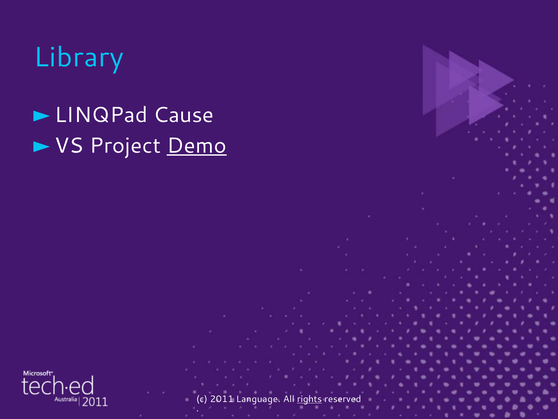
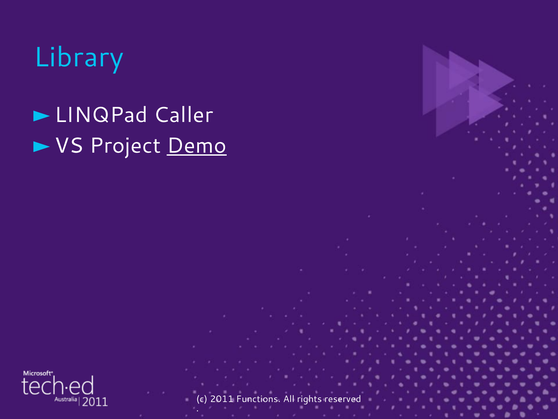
Cause: Cause -> Caller
Language: Language -> Functions
rights underline: present -> none
